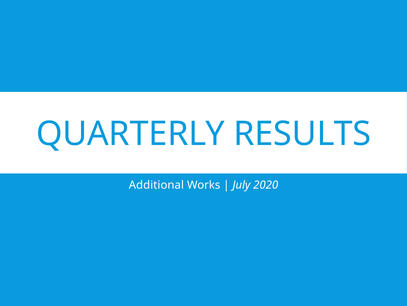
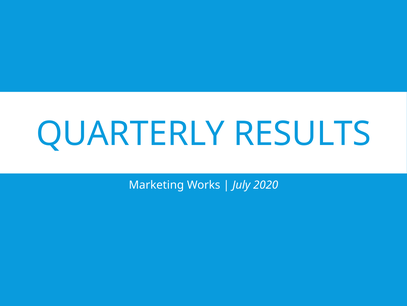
Additional: Additional -> Marketing
